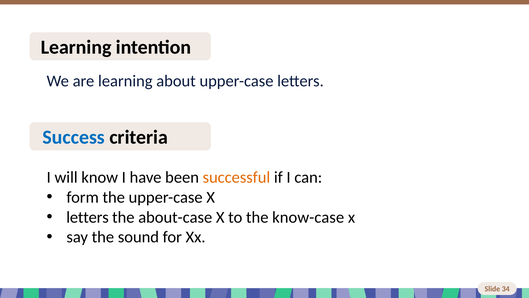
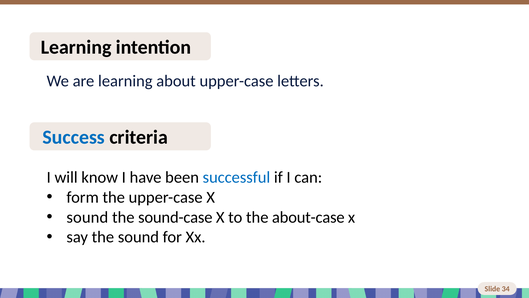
successful colour: orange -> blue
letters at (88, 217): letters -> sound
about-case: about-case -> sound-case
know-case: know-case -> about-case
